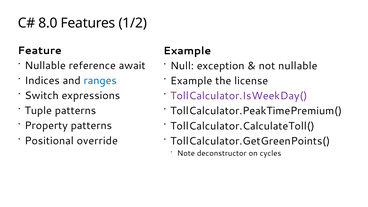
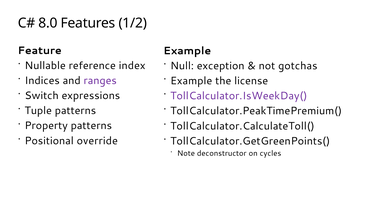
await: await -> index
not nullable: nullable -> gotchas
ranges colour: blue -> purple
